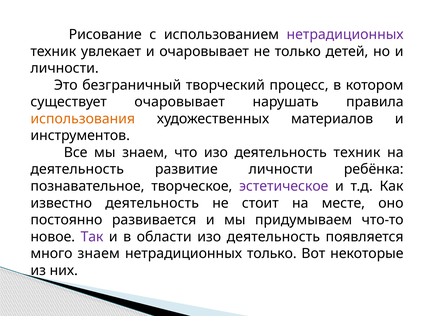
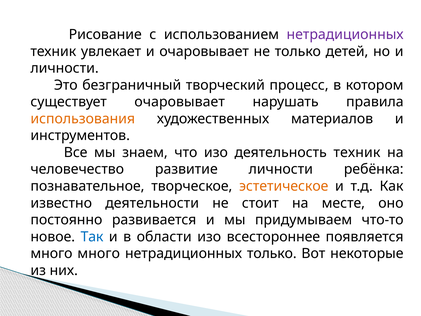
деятельность at (77, 169): деятельность -> человечество
эстетическое colour: purple -> orange
известно деятельность: деятельность -> деятельности
Так colour: purple -> blue
области изо деятельность: деятельность -> всестороннее
много знаем: знаем -> много
